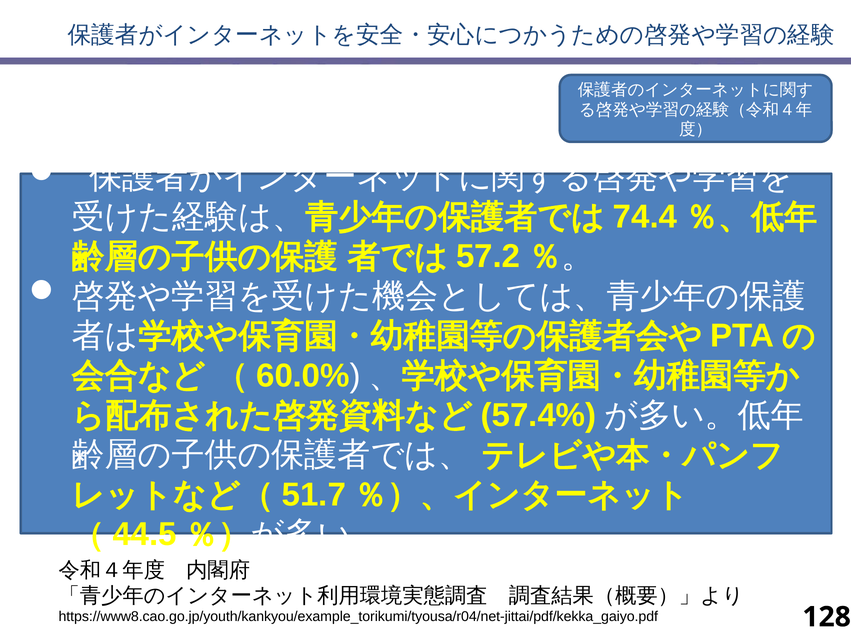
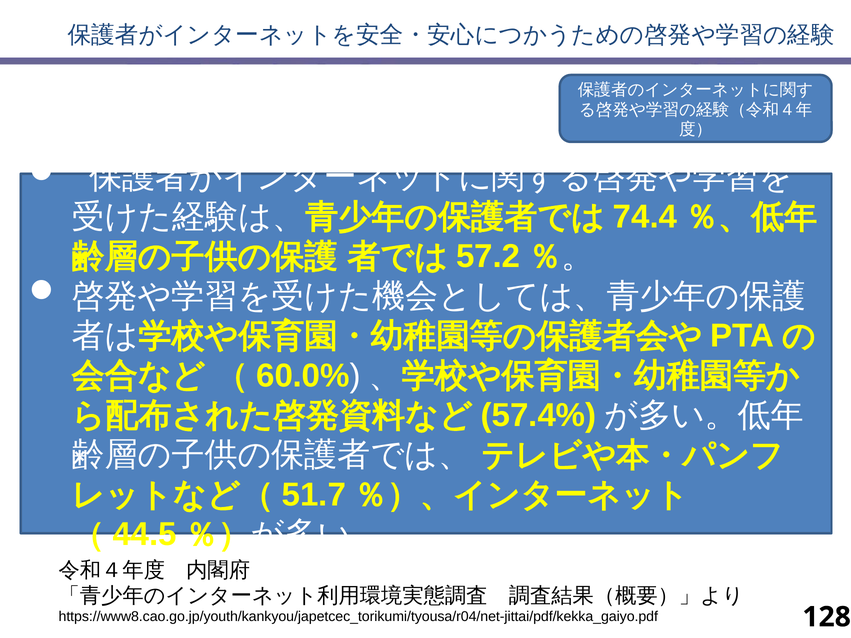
https://www8.cao.go.jp/youth/kankyou/example_torikumi/tyousa/r04/net-jittai/pdf/kekka_gaiyo.pdf: https://www8.cao.go.jp/youth/kankyou/example_torikumi/tyousa/r04/net-jittai/pdf/kekka_gaiyo.pdf -> https://www8.cao.go.jp/youth/kankyou/japetcec_torikumi/tyousa/r04/net-jittai/pdf/kekka_gaiyo.pdf
